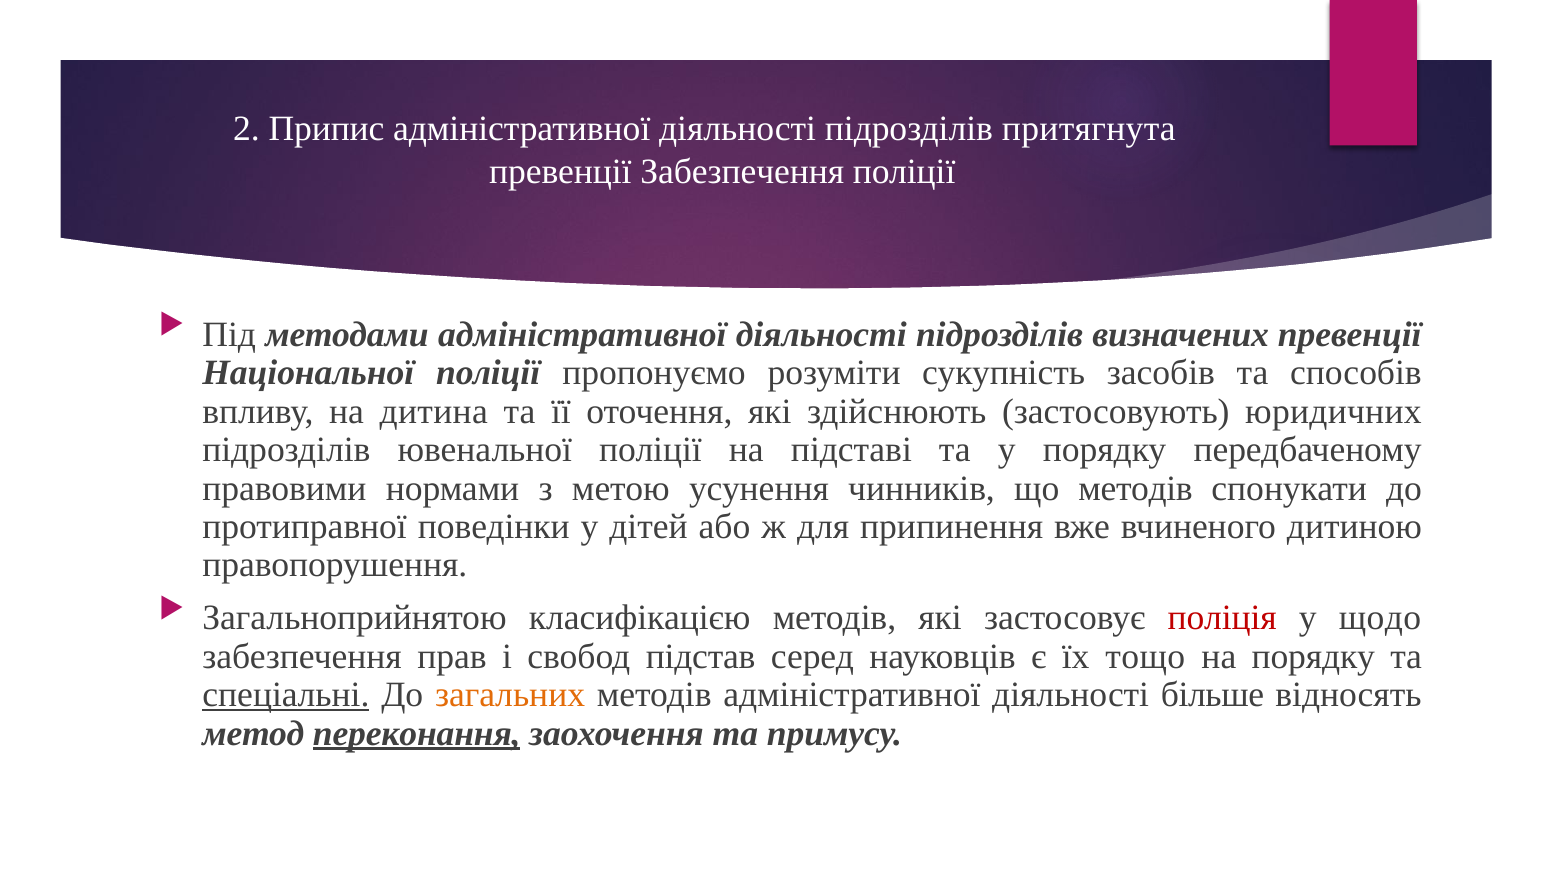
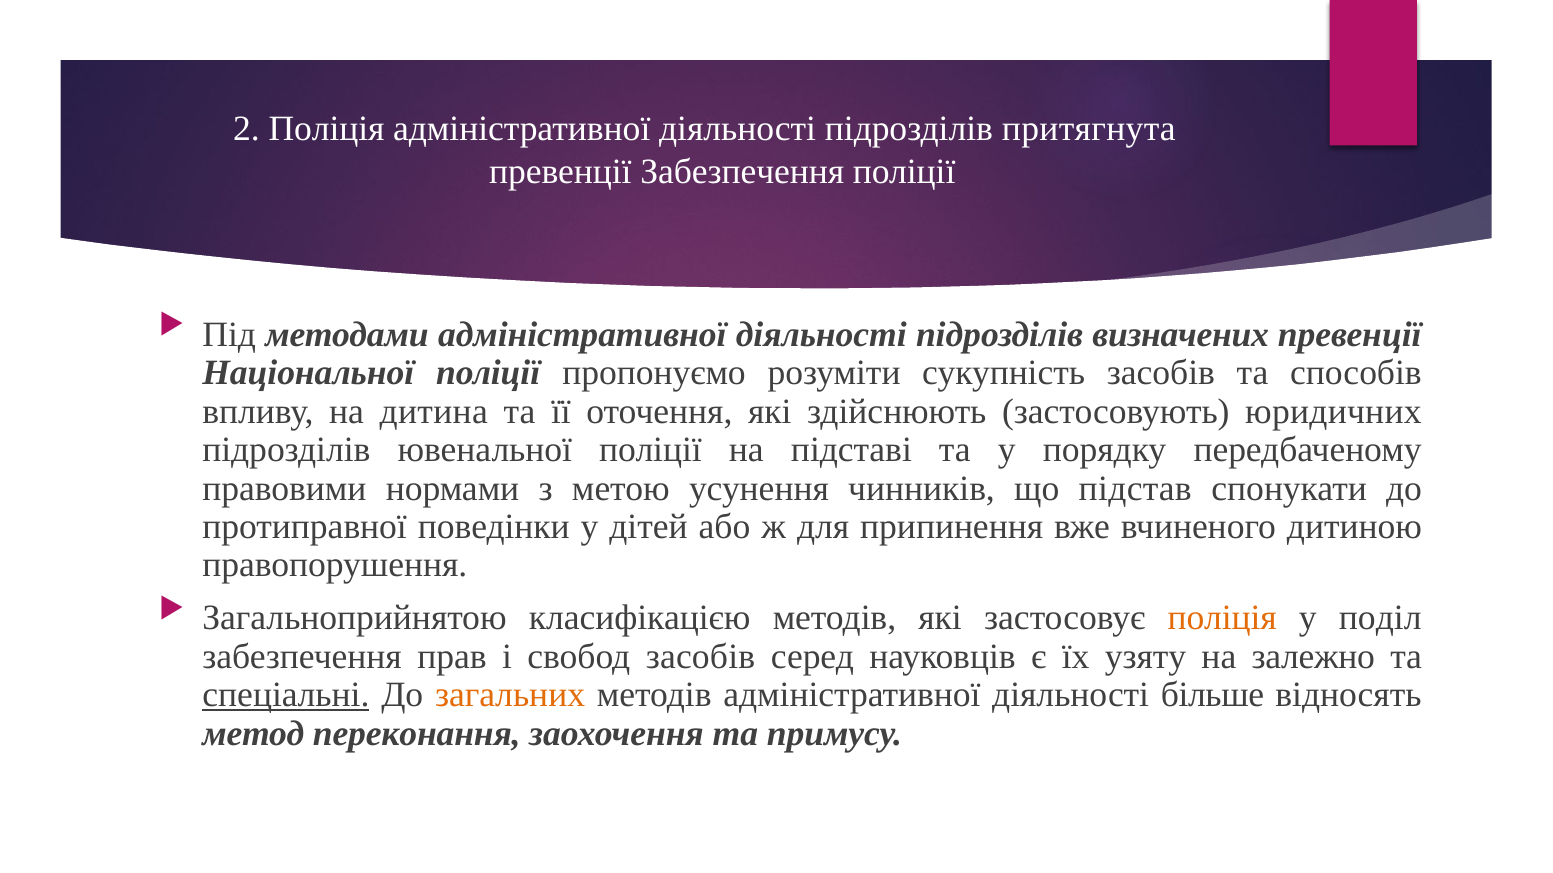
2 Припис: Припис -> Поліція
що методів: методів -> підстав
поліція at (1222, 618) colour: red -> orange
щодо: щодо -> поділ
свобод підстав: підстав -> засобів
тощо: тощо -> узяту
на порядку: порядку -> залежно
переконання underline: present -> none
